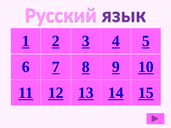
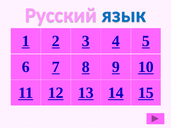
язык colour: purple -> blue
